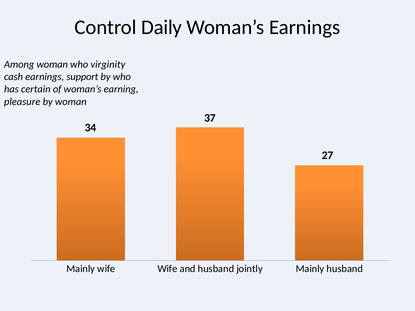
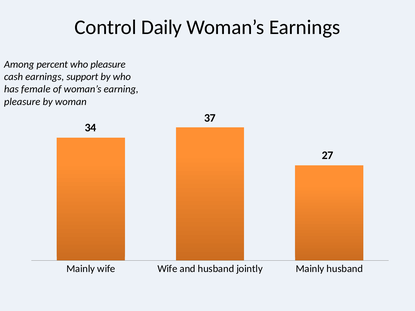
Among woman: woman -> percent
who virginity: virginity -> pleasure
certain: certain -> female
